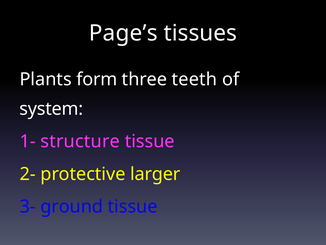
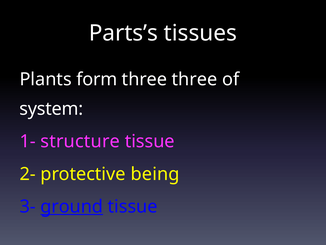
Page’s: Page’s -> Parts’s
three teeth: teeth -> three
larger: larger -> being
ground underline: none -> present
